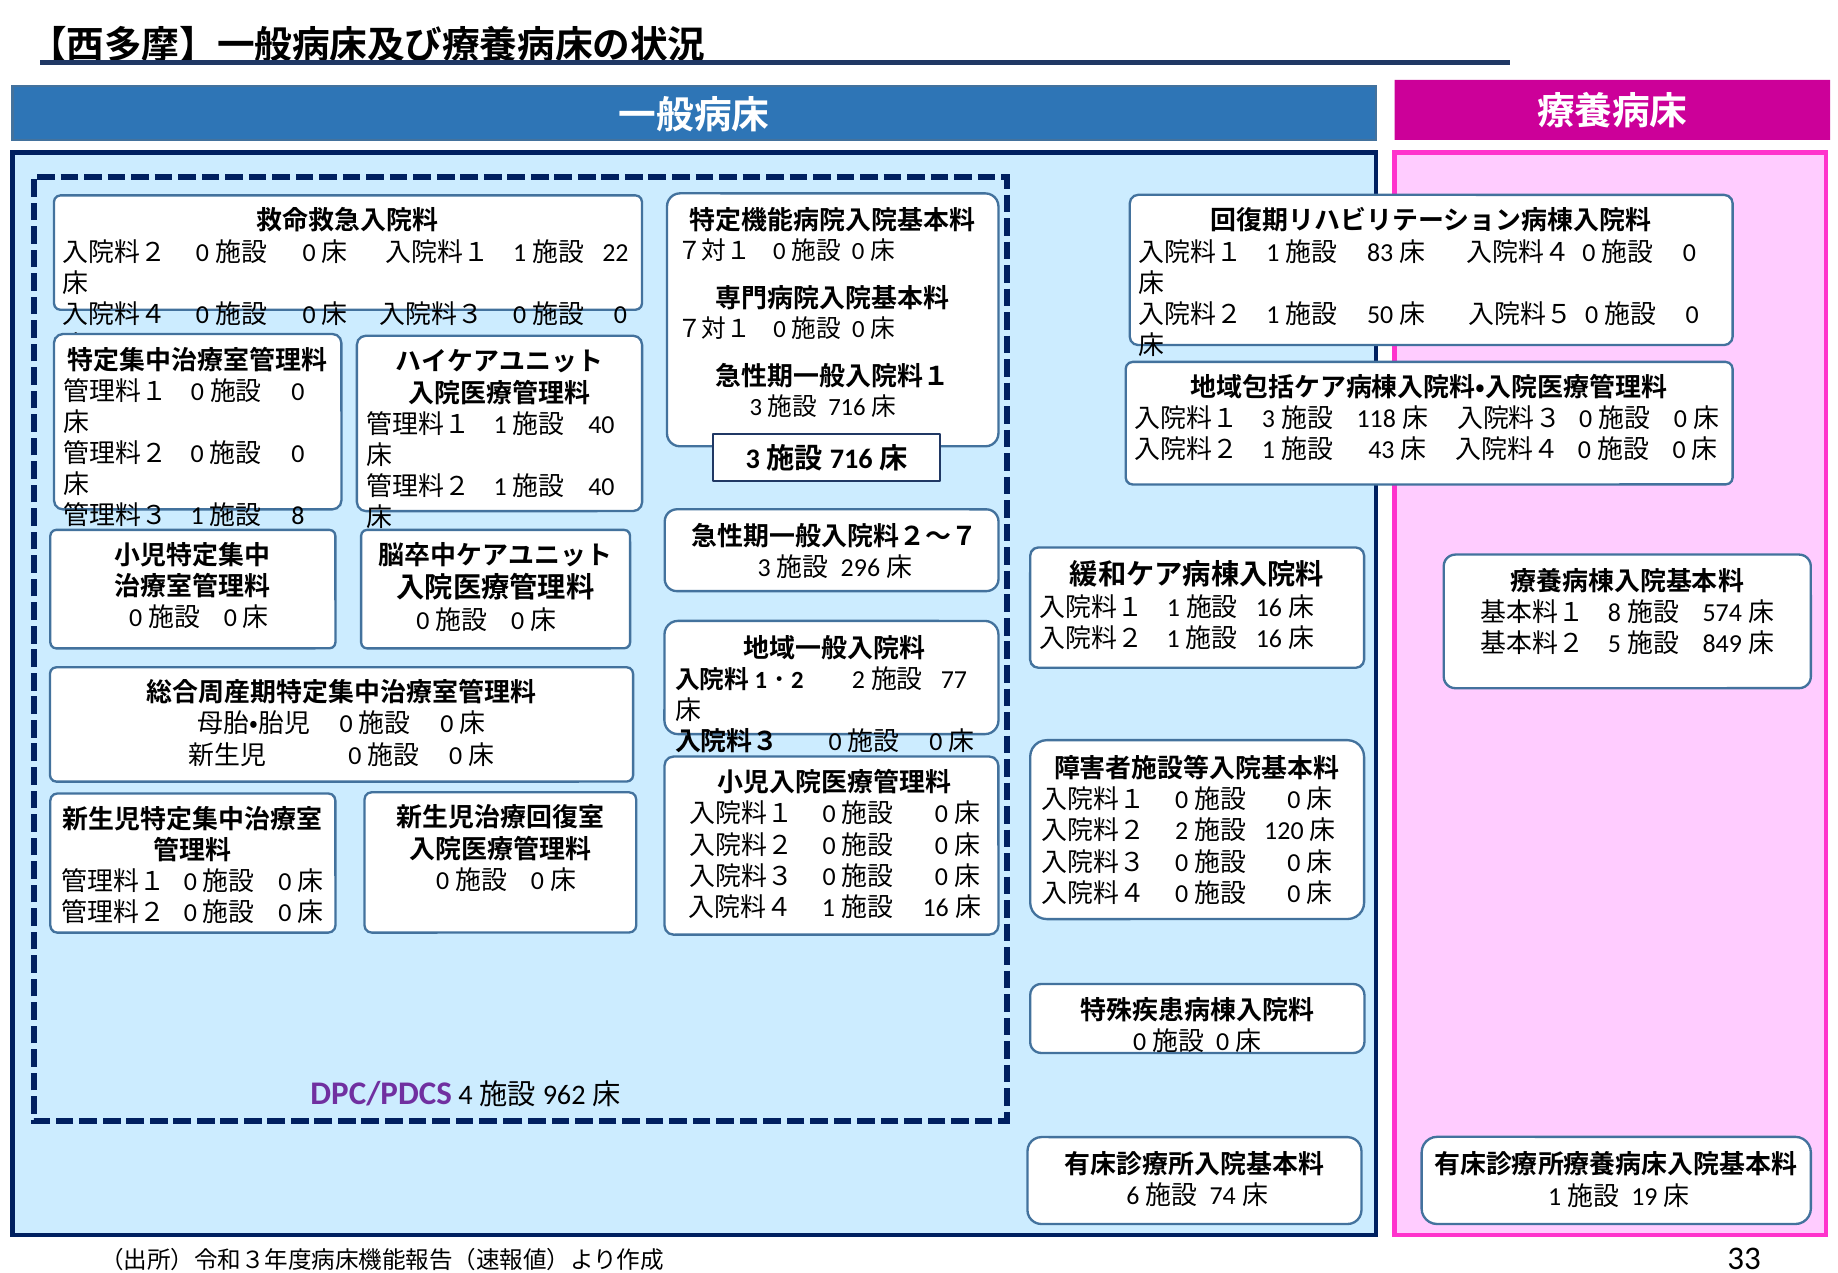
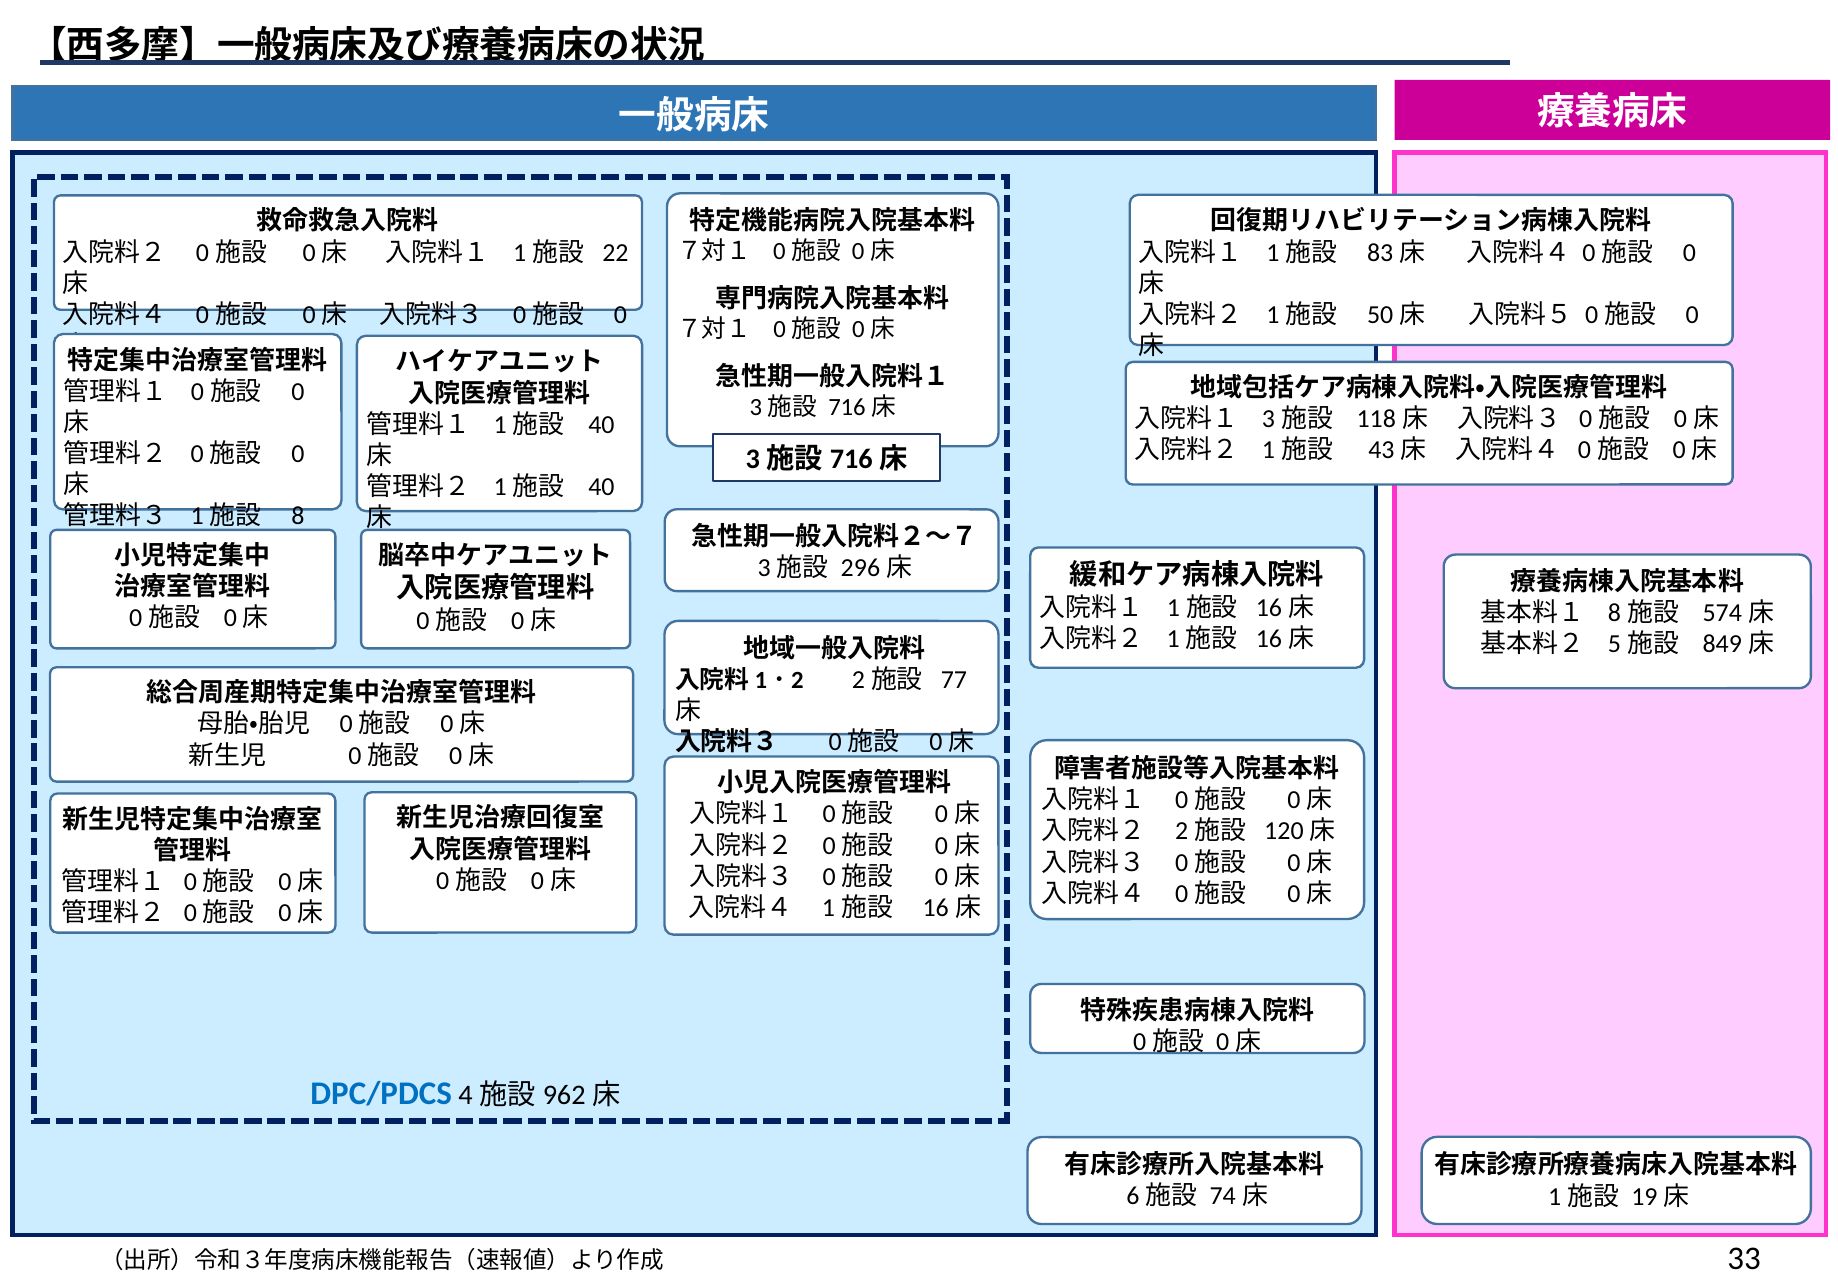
DPC/PDCS colour: purple -> blue
